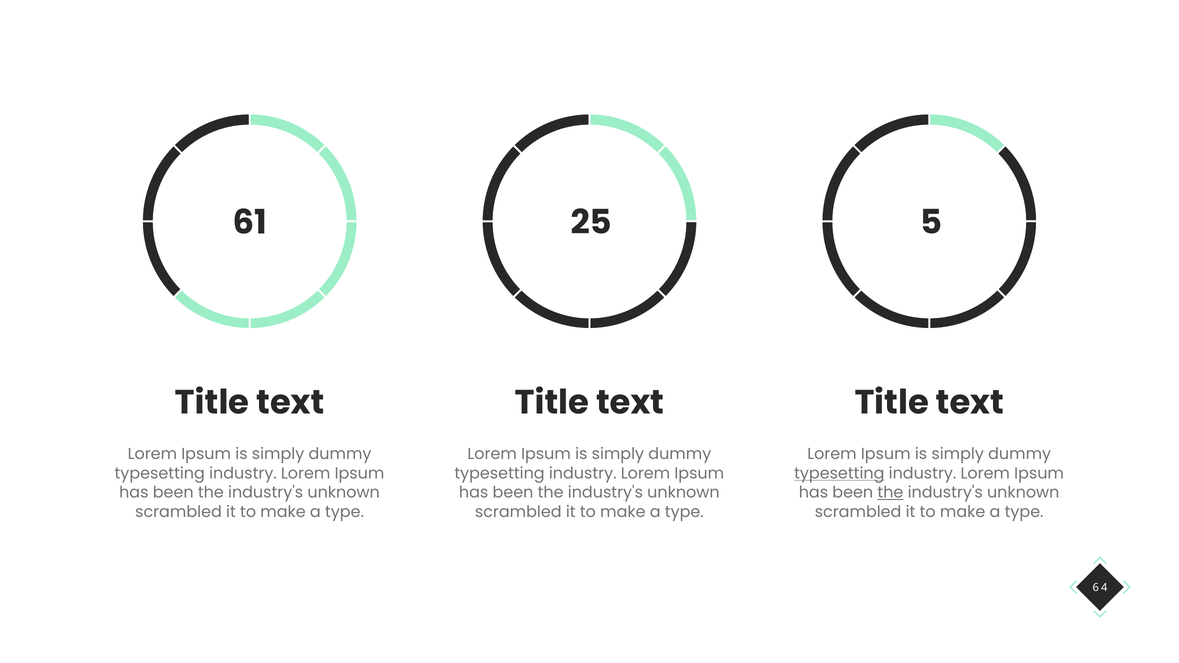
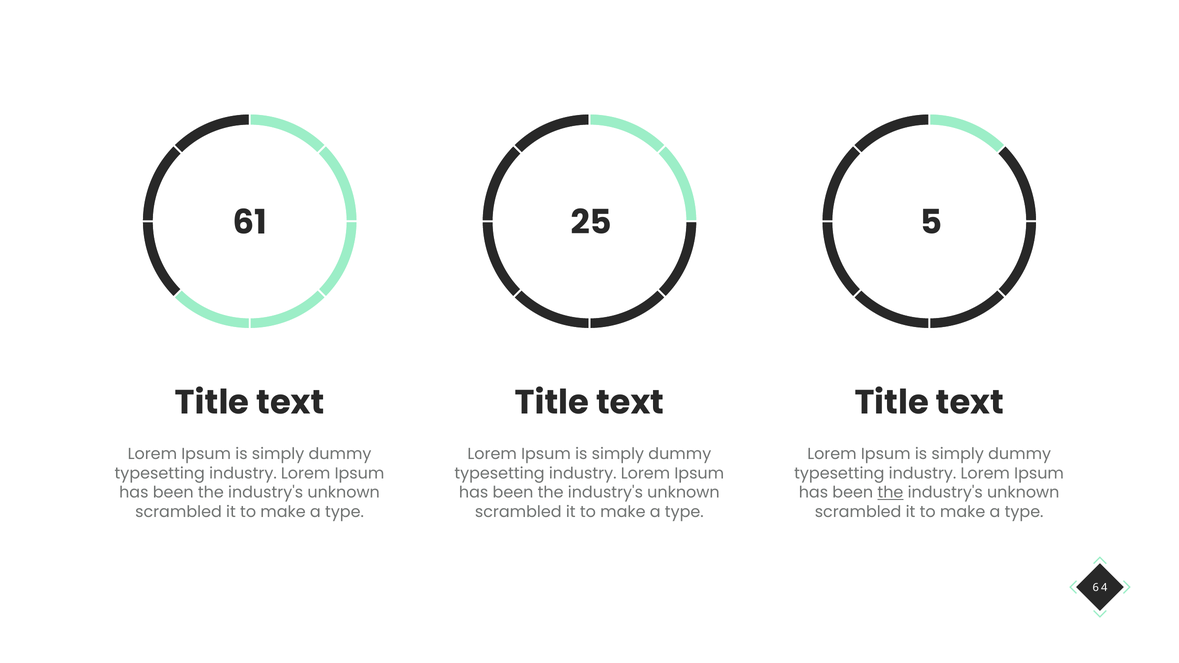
typesetting at (839, 474) underline: present -> none
